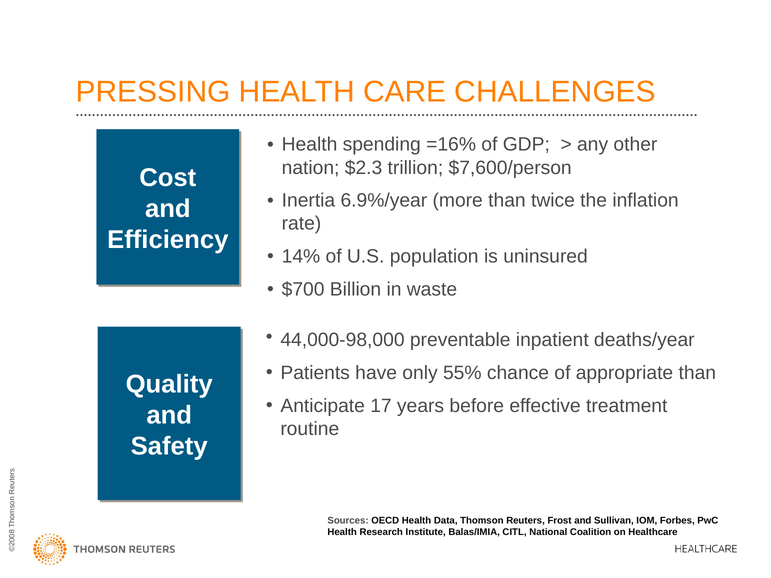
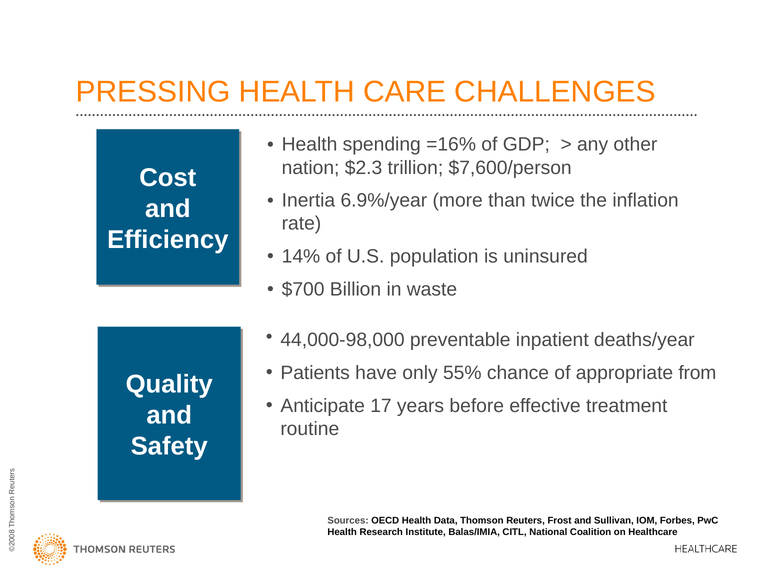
appropriate than: than -> from
